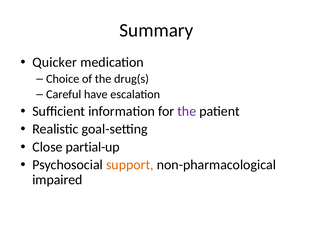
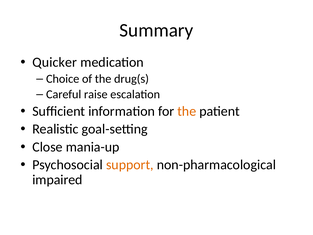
have: have -> raise
the at (187, 111) colour: purple -> orange
partial-up: partial-up -> mania-up
